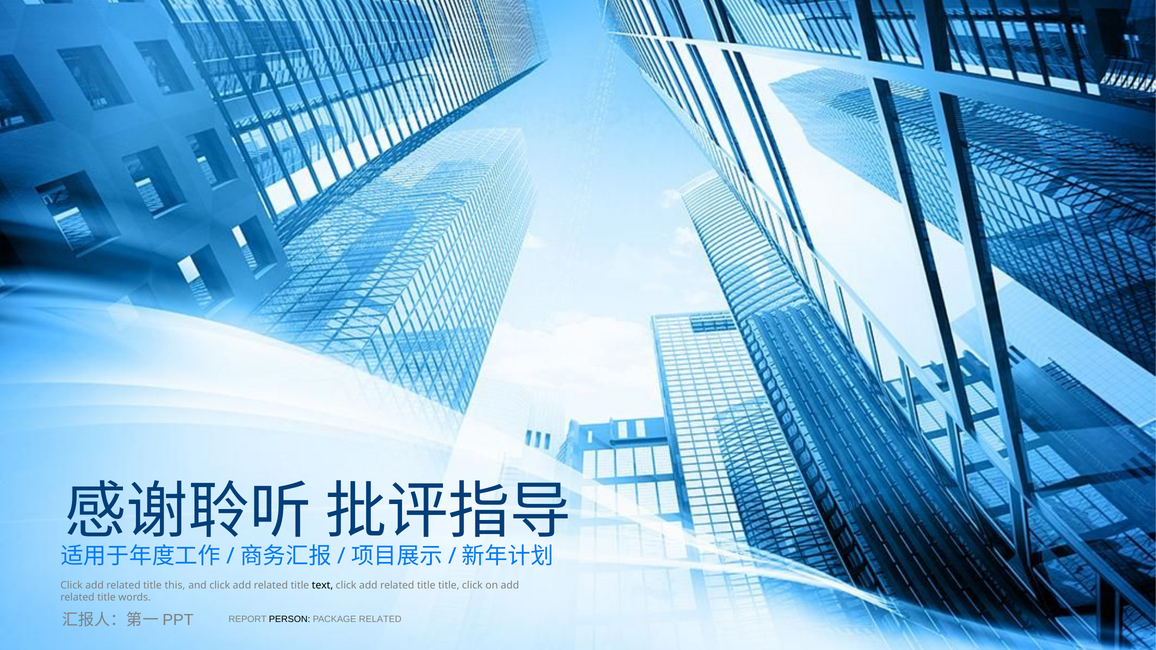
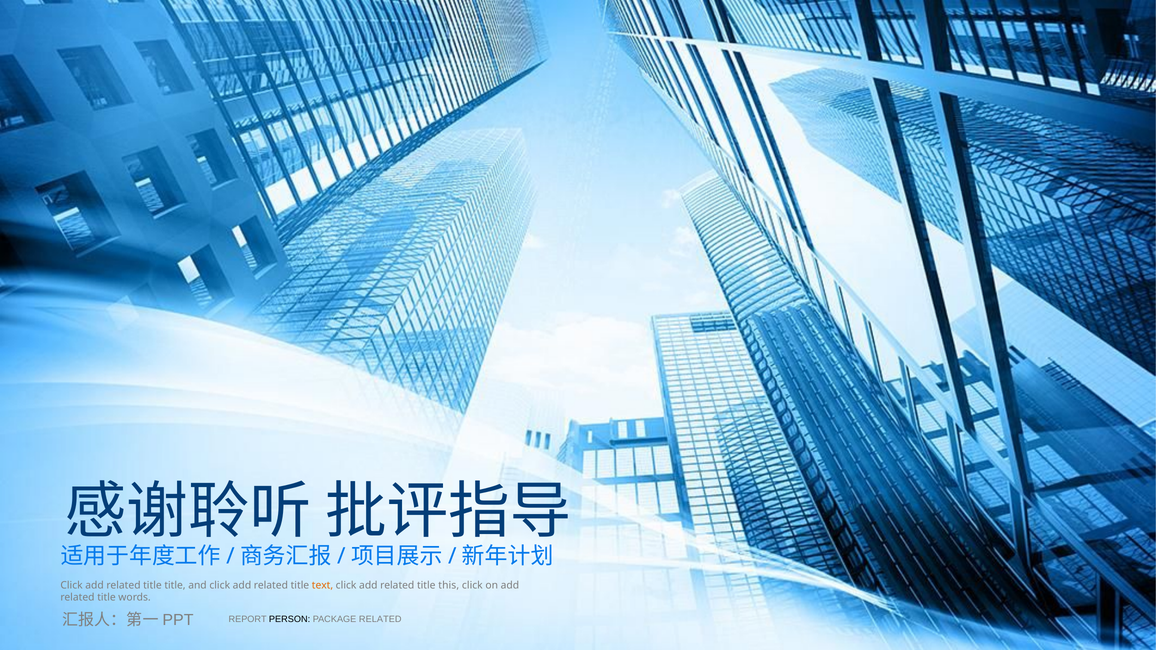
title this: this -> title
text colour: black -> orange
title title: title -> this
